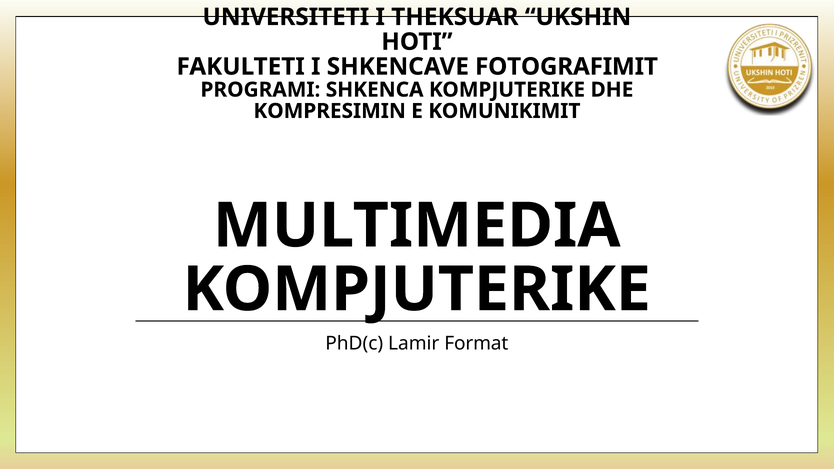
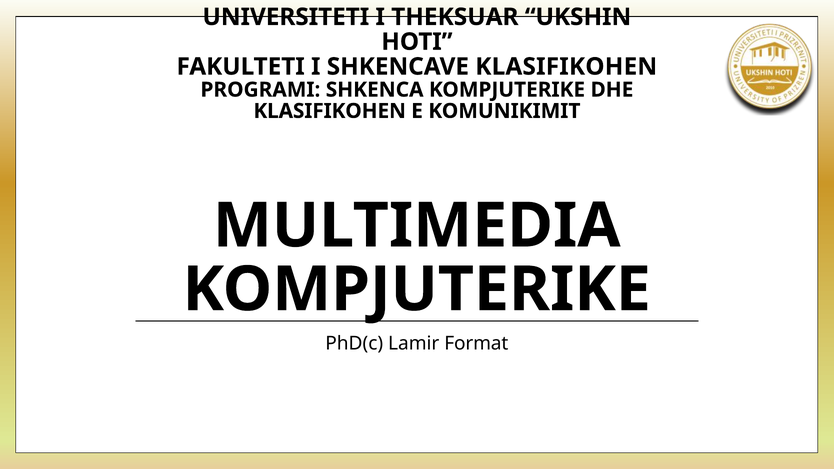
SHKENCAVE FOTOGRAFIMIT: FOTOGRAFIMIT -> KLASIFIKOHEN
KOMPRESIMIN at (330, 111): KOMPRESIMIN -> KLASIFIKOHEN
